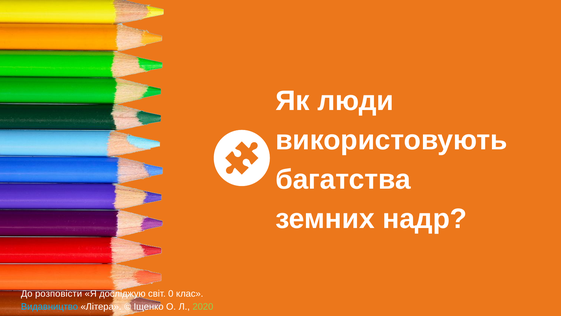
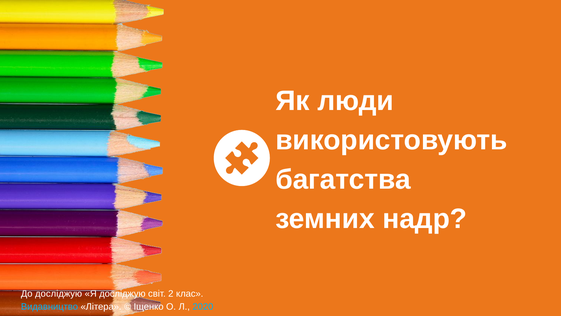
До розповісти: розповісти -> досліджую
0: 0 -> 2
2020 colour: light green -> light blue
